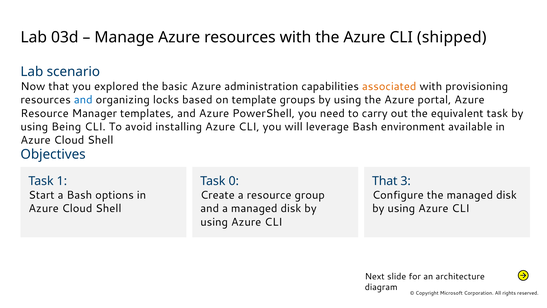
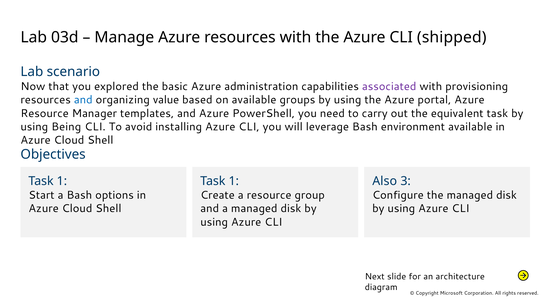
associated colour: orange -> purple
locks: locks -> value
on template: template -> available
0 at (234, 181): 0 -> 1
That at (385, 181): That -> Also
